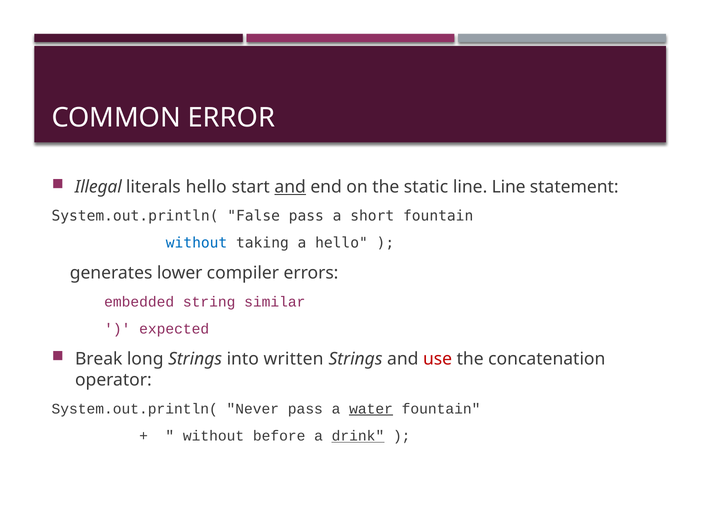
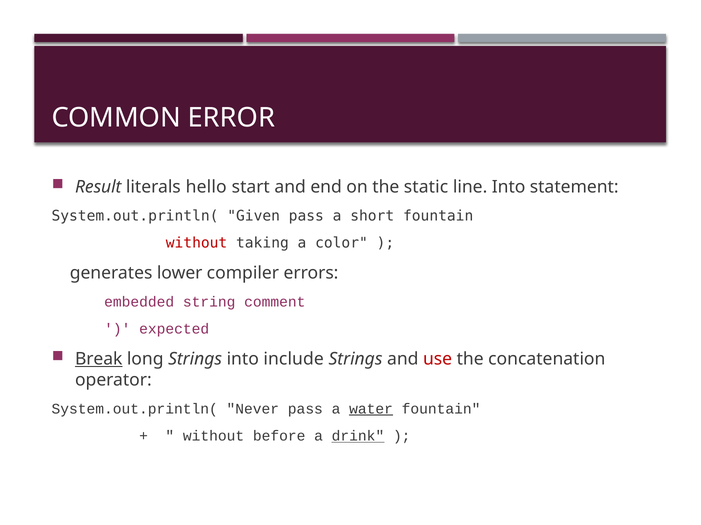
Illegal: Illegal -> Result
and at (290, 187) underline: present -> none
line Line: Line -> Into
False: False -> Given
without at (197, 243) colour: blue -> red
a hello: hello -> color
similar: similar -> comment
Break underline: none -> present
written: written -> include
